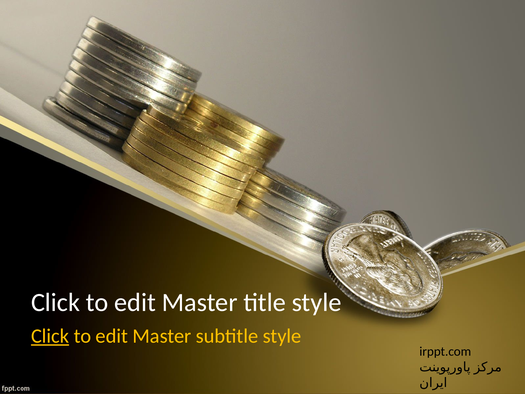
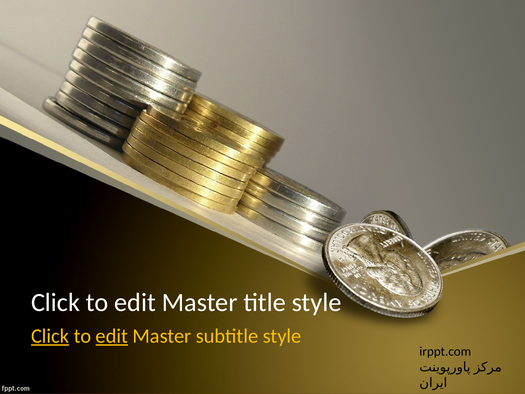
edit at (112, 336) underline: none -> present
